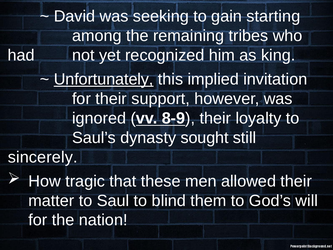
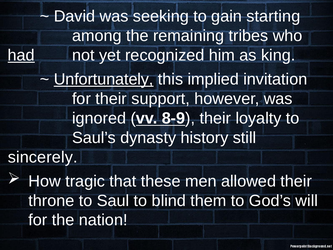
had underline: none -> present
sought: sought -> history
matter: matter -> throne
